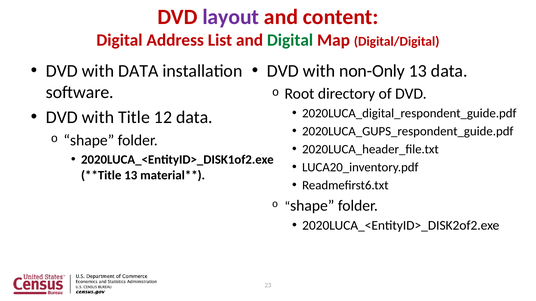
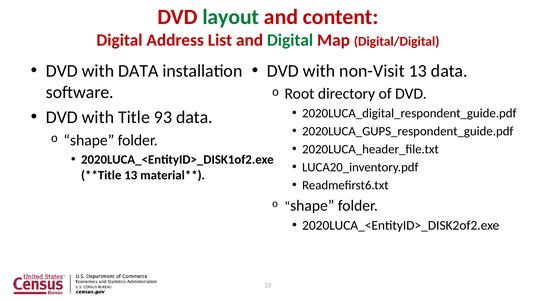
layout colour: purple -> green
non-Only: non-Only -> non-Visit
12: 12 -> 93
